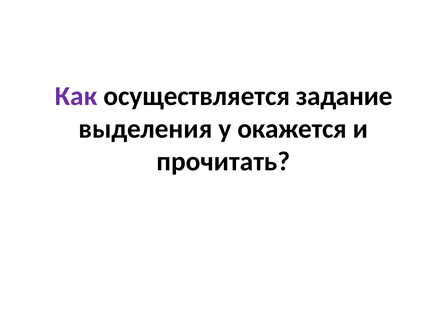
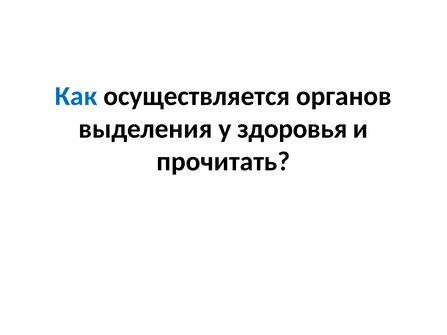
Как colour: purple -> blue
задание: задание -> органов
окажется: окажется -> здоровья
